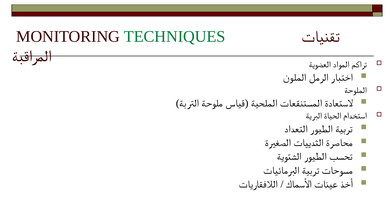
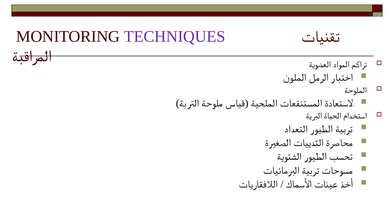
TECHNIQUES colour: green -> purple
